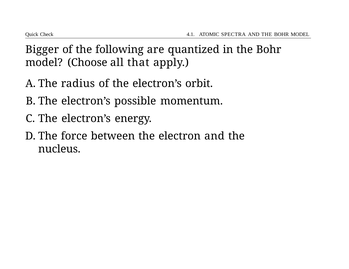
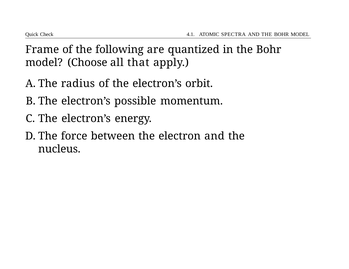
Bigger: Bigger -> Frame
